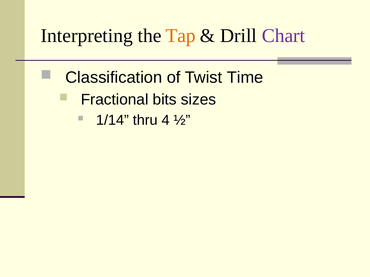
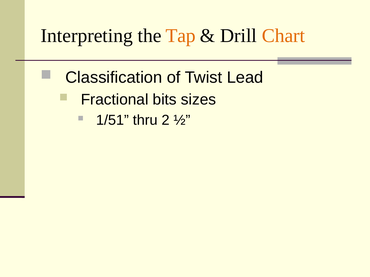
Chart colour: purple -> orange
Time: Time -> Lead
1/14: 1/14 -> 1/51
4: 4 -> 2
